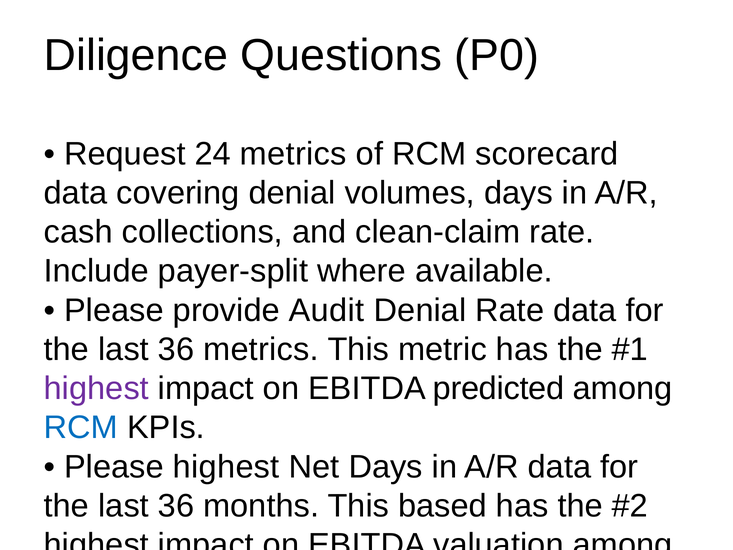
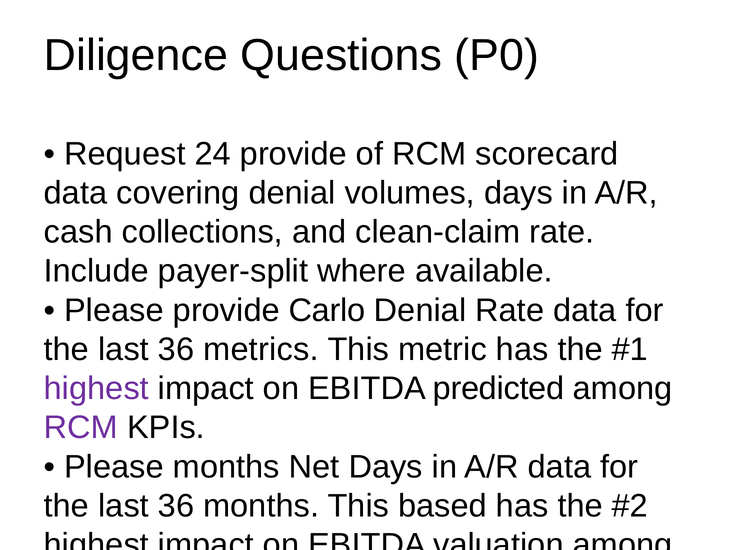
24 metrics: metrics -> provide
Audit: Audit -> Carlo
RCM at (81, 427) colour: blue -> purple
Please highest: highest -> months
